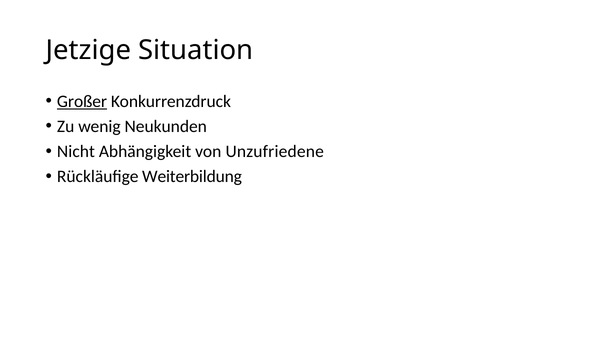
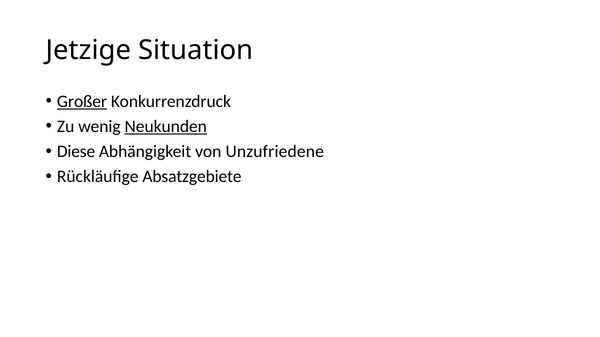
Neukunden underline: none -> present
Nicht: Nicht -> Diese
Weiterbildung: Weiterbildung -> Absatzgebiete
